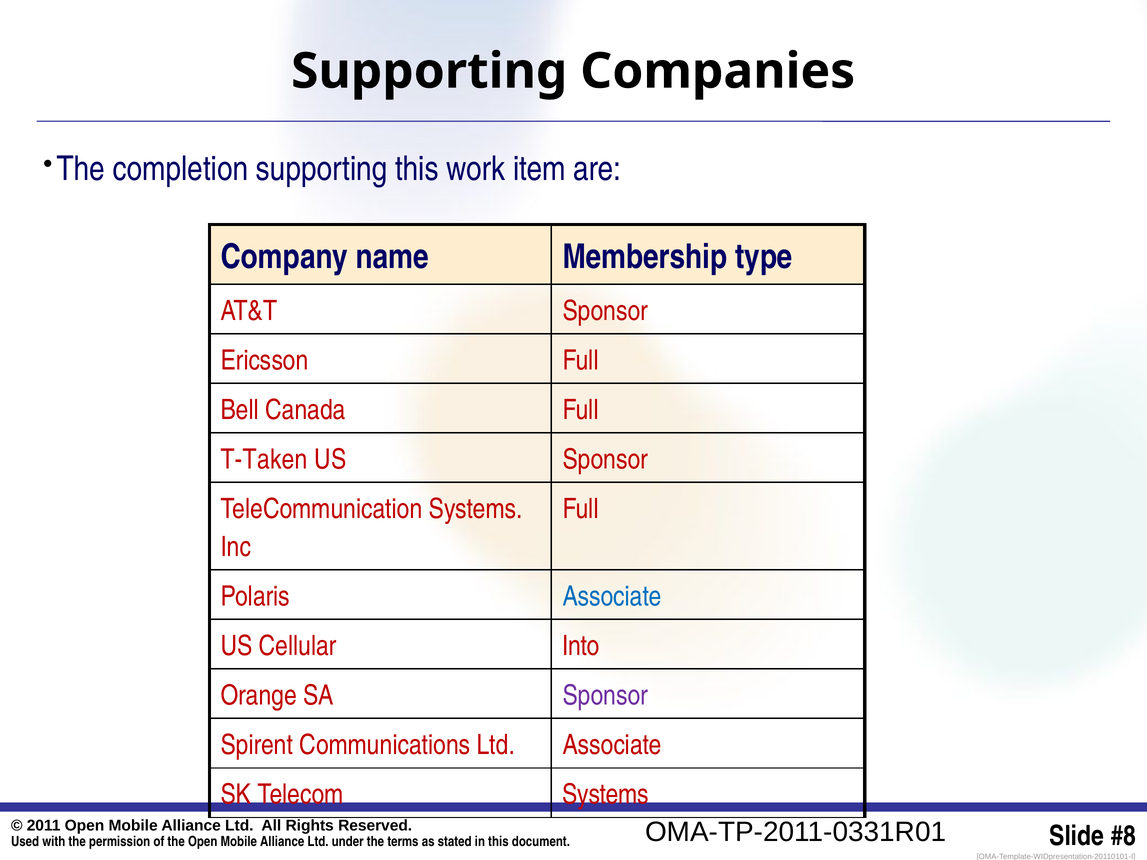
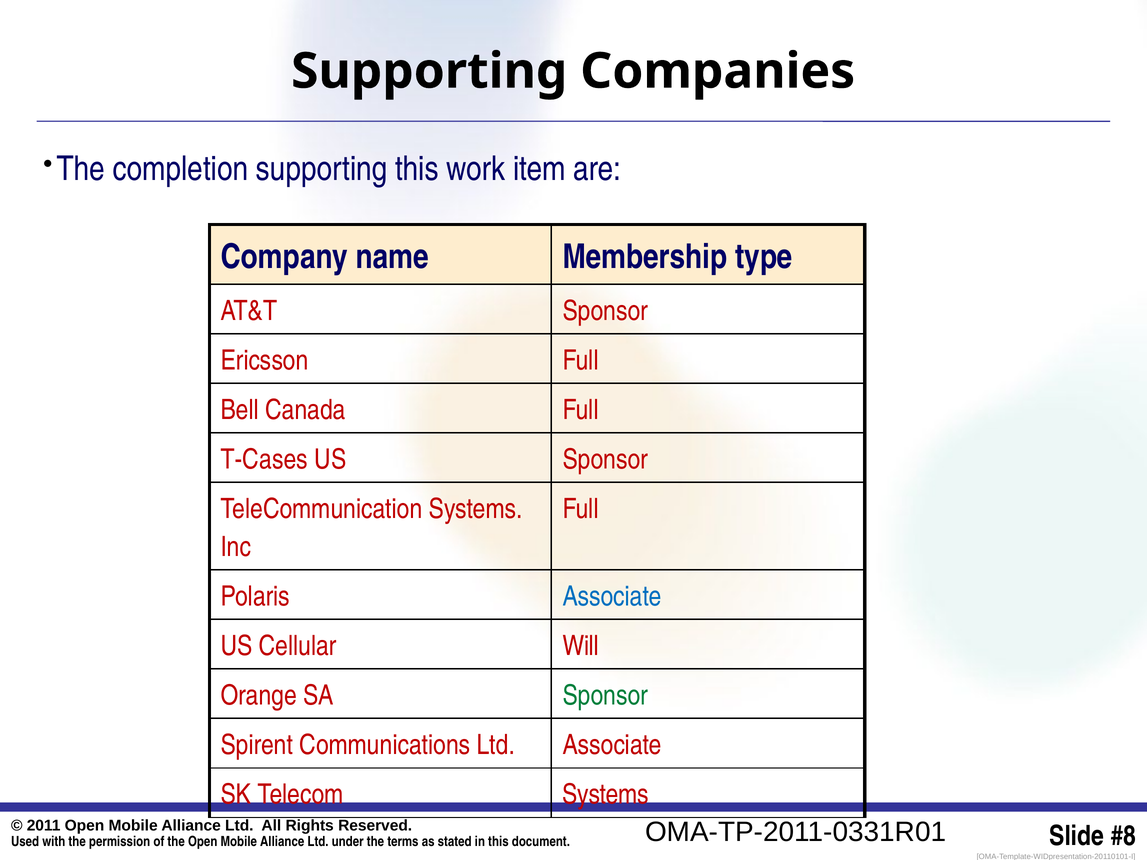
T-Taken: T-Taken -> T-Cases
Into: Into -> Will
Sponsor at (605, 696) colour: purple -> green
